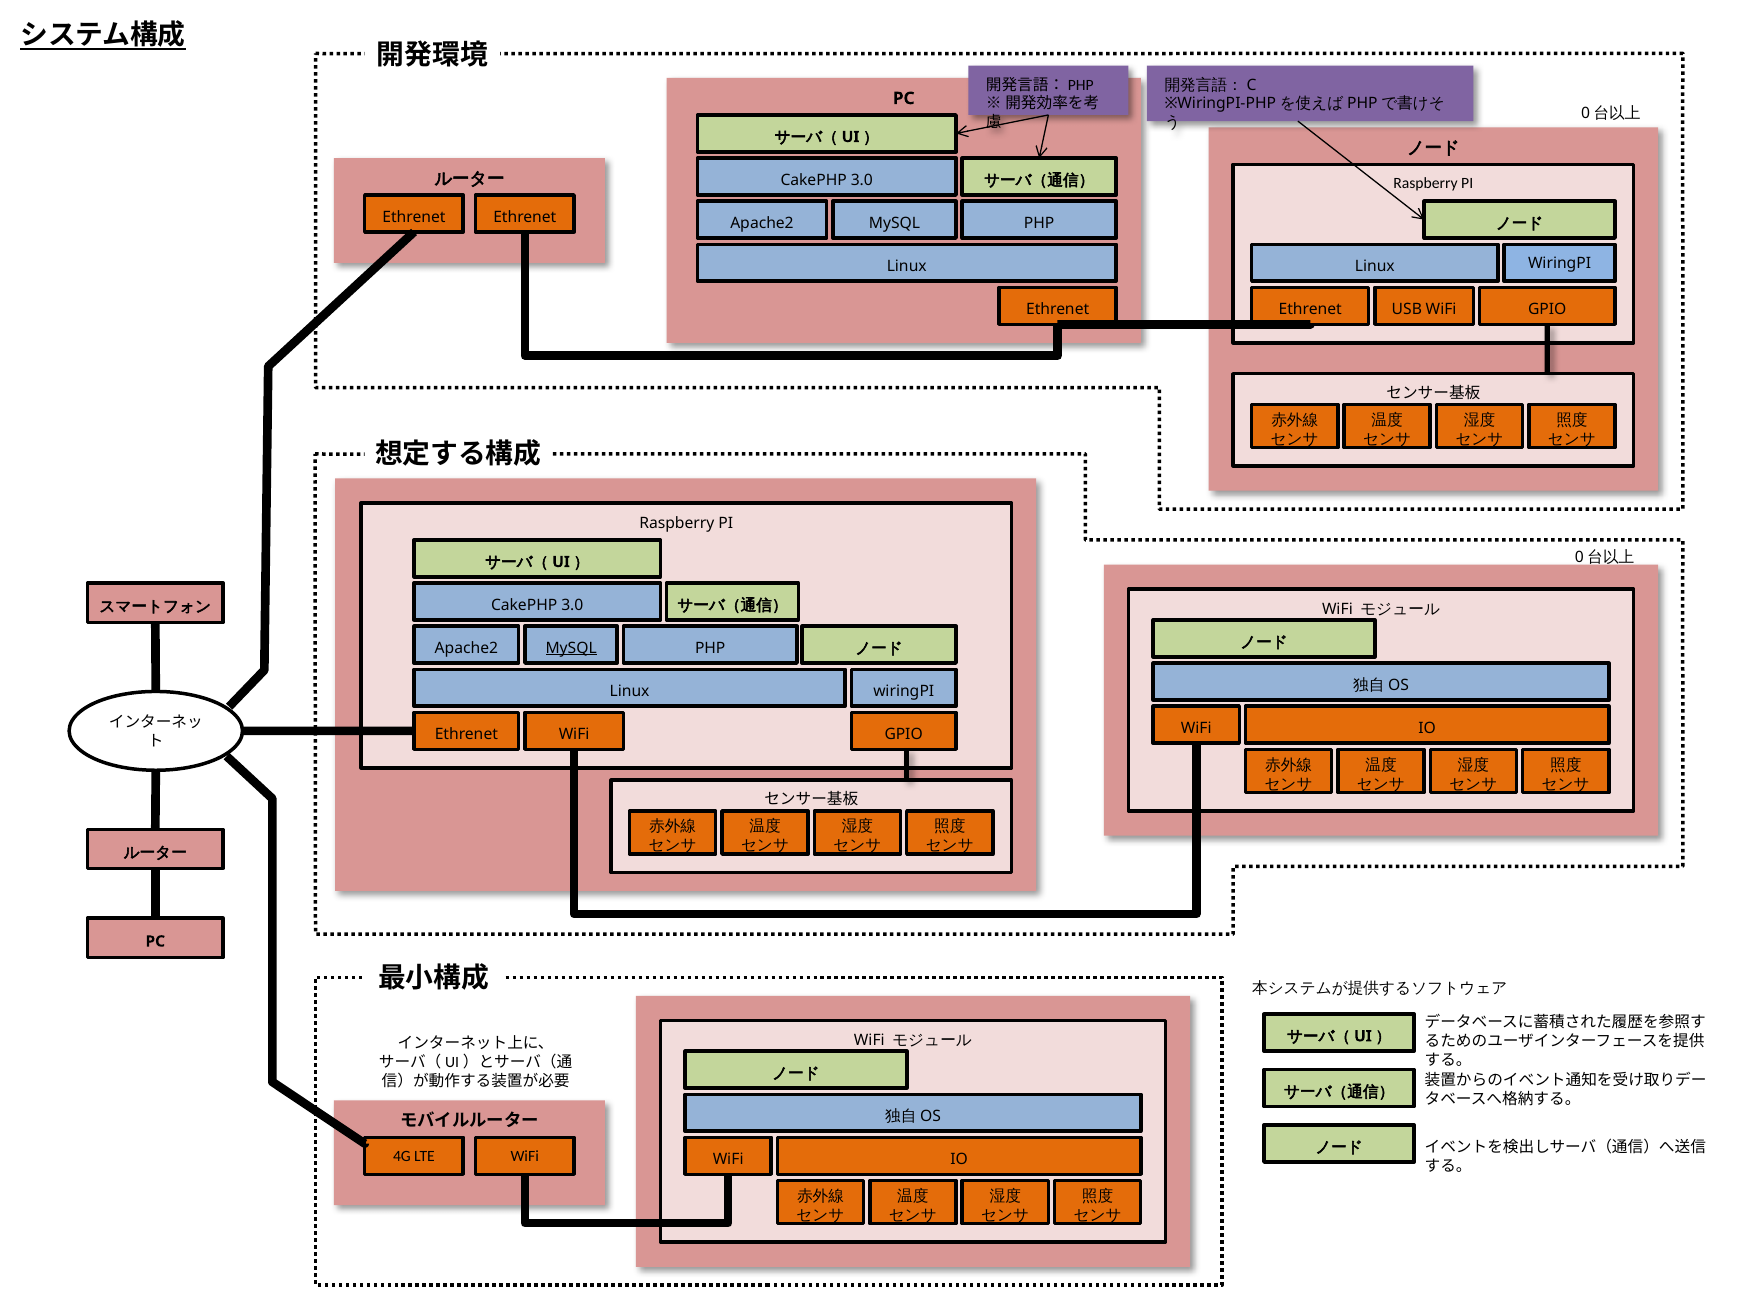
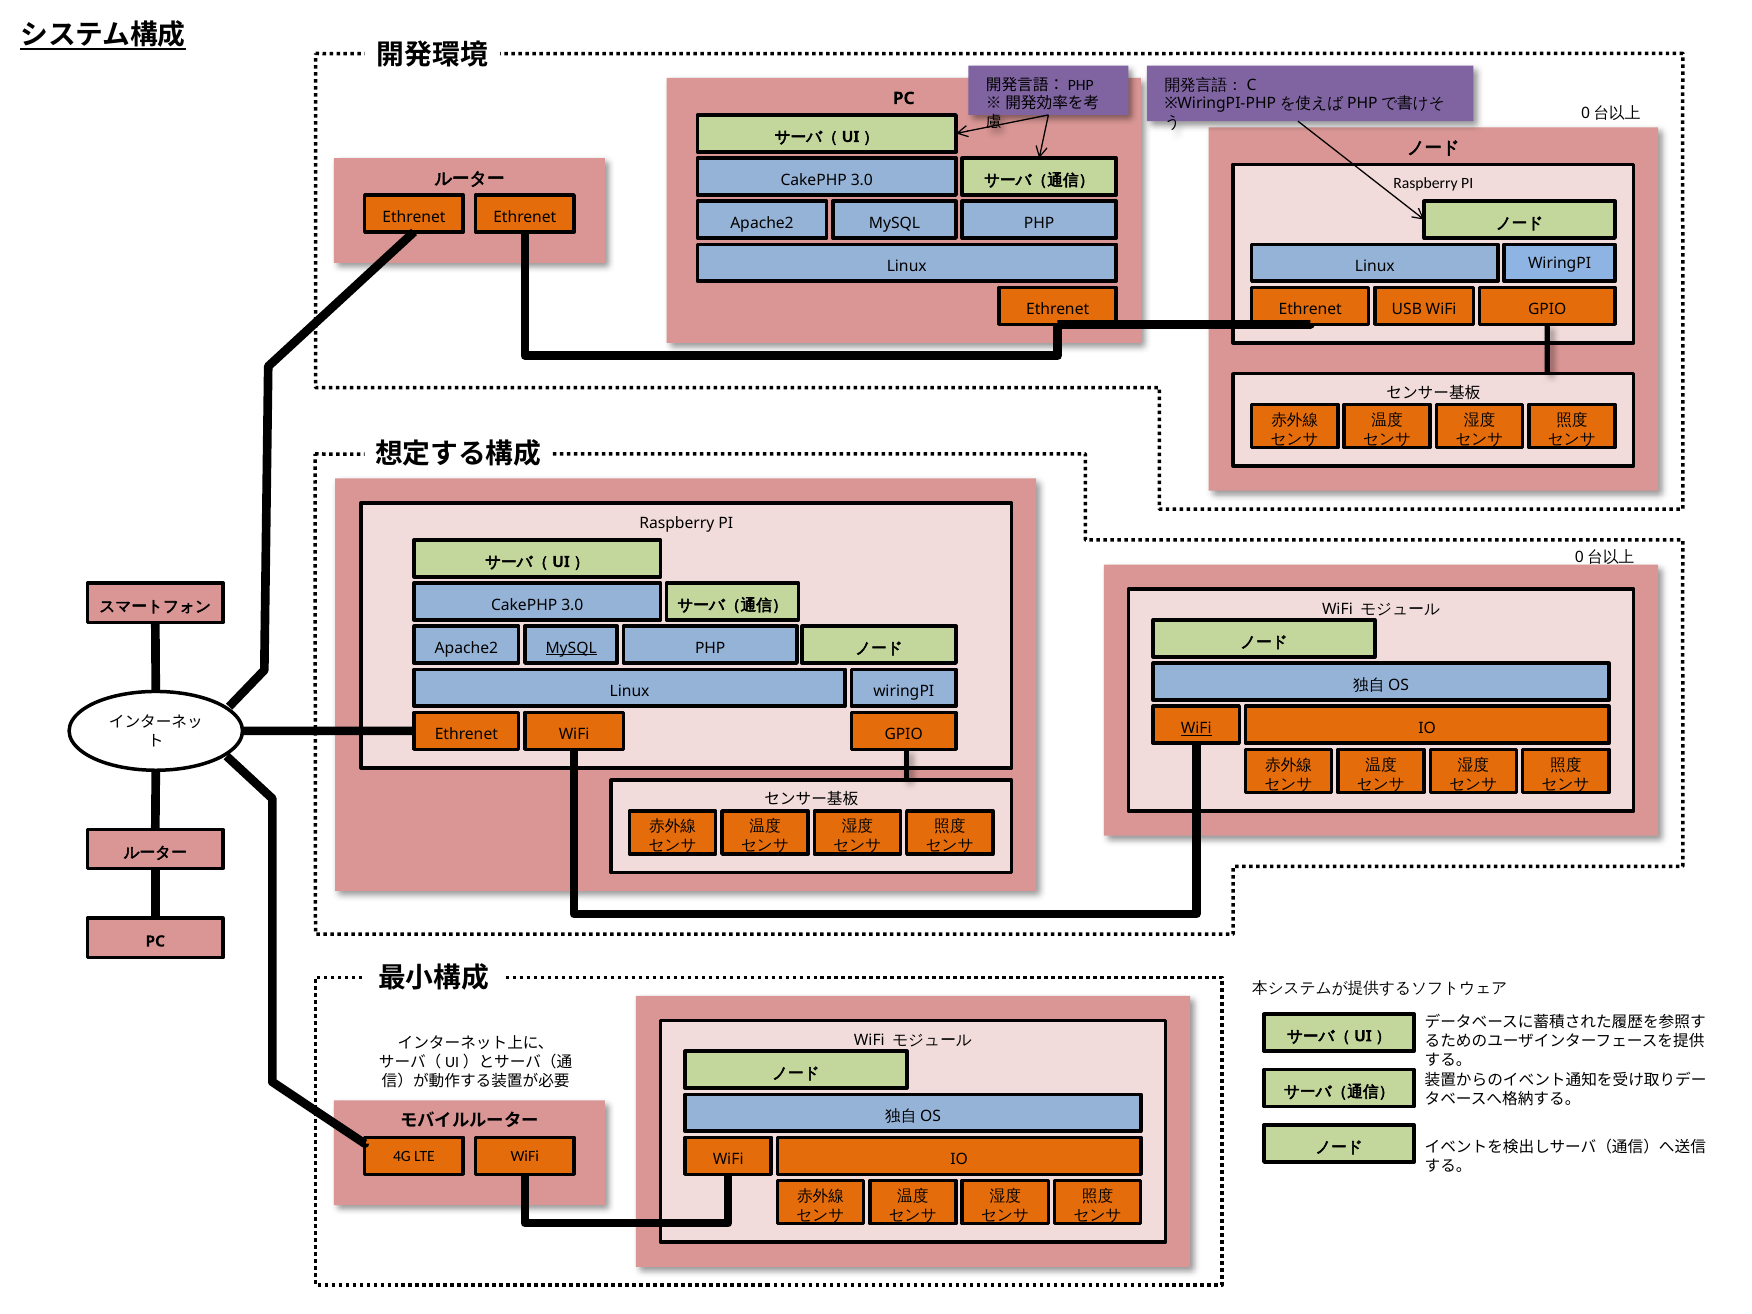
WiFi at (1196, 728) underline: none -> present
